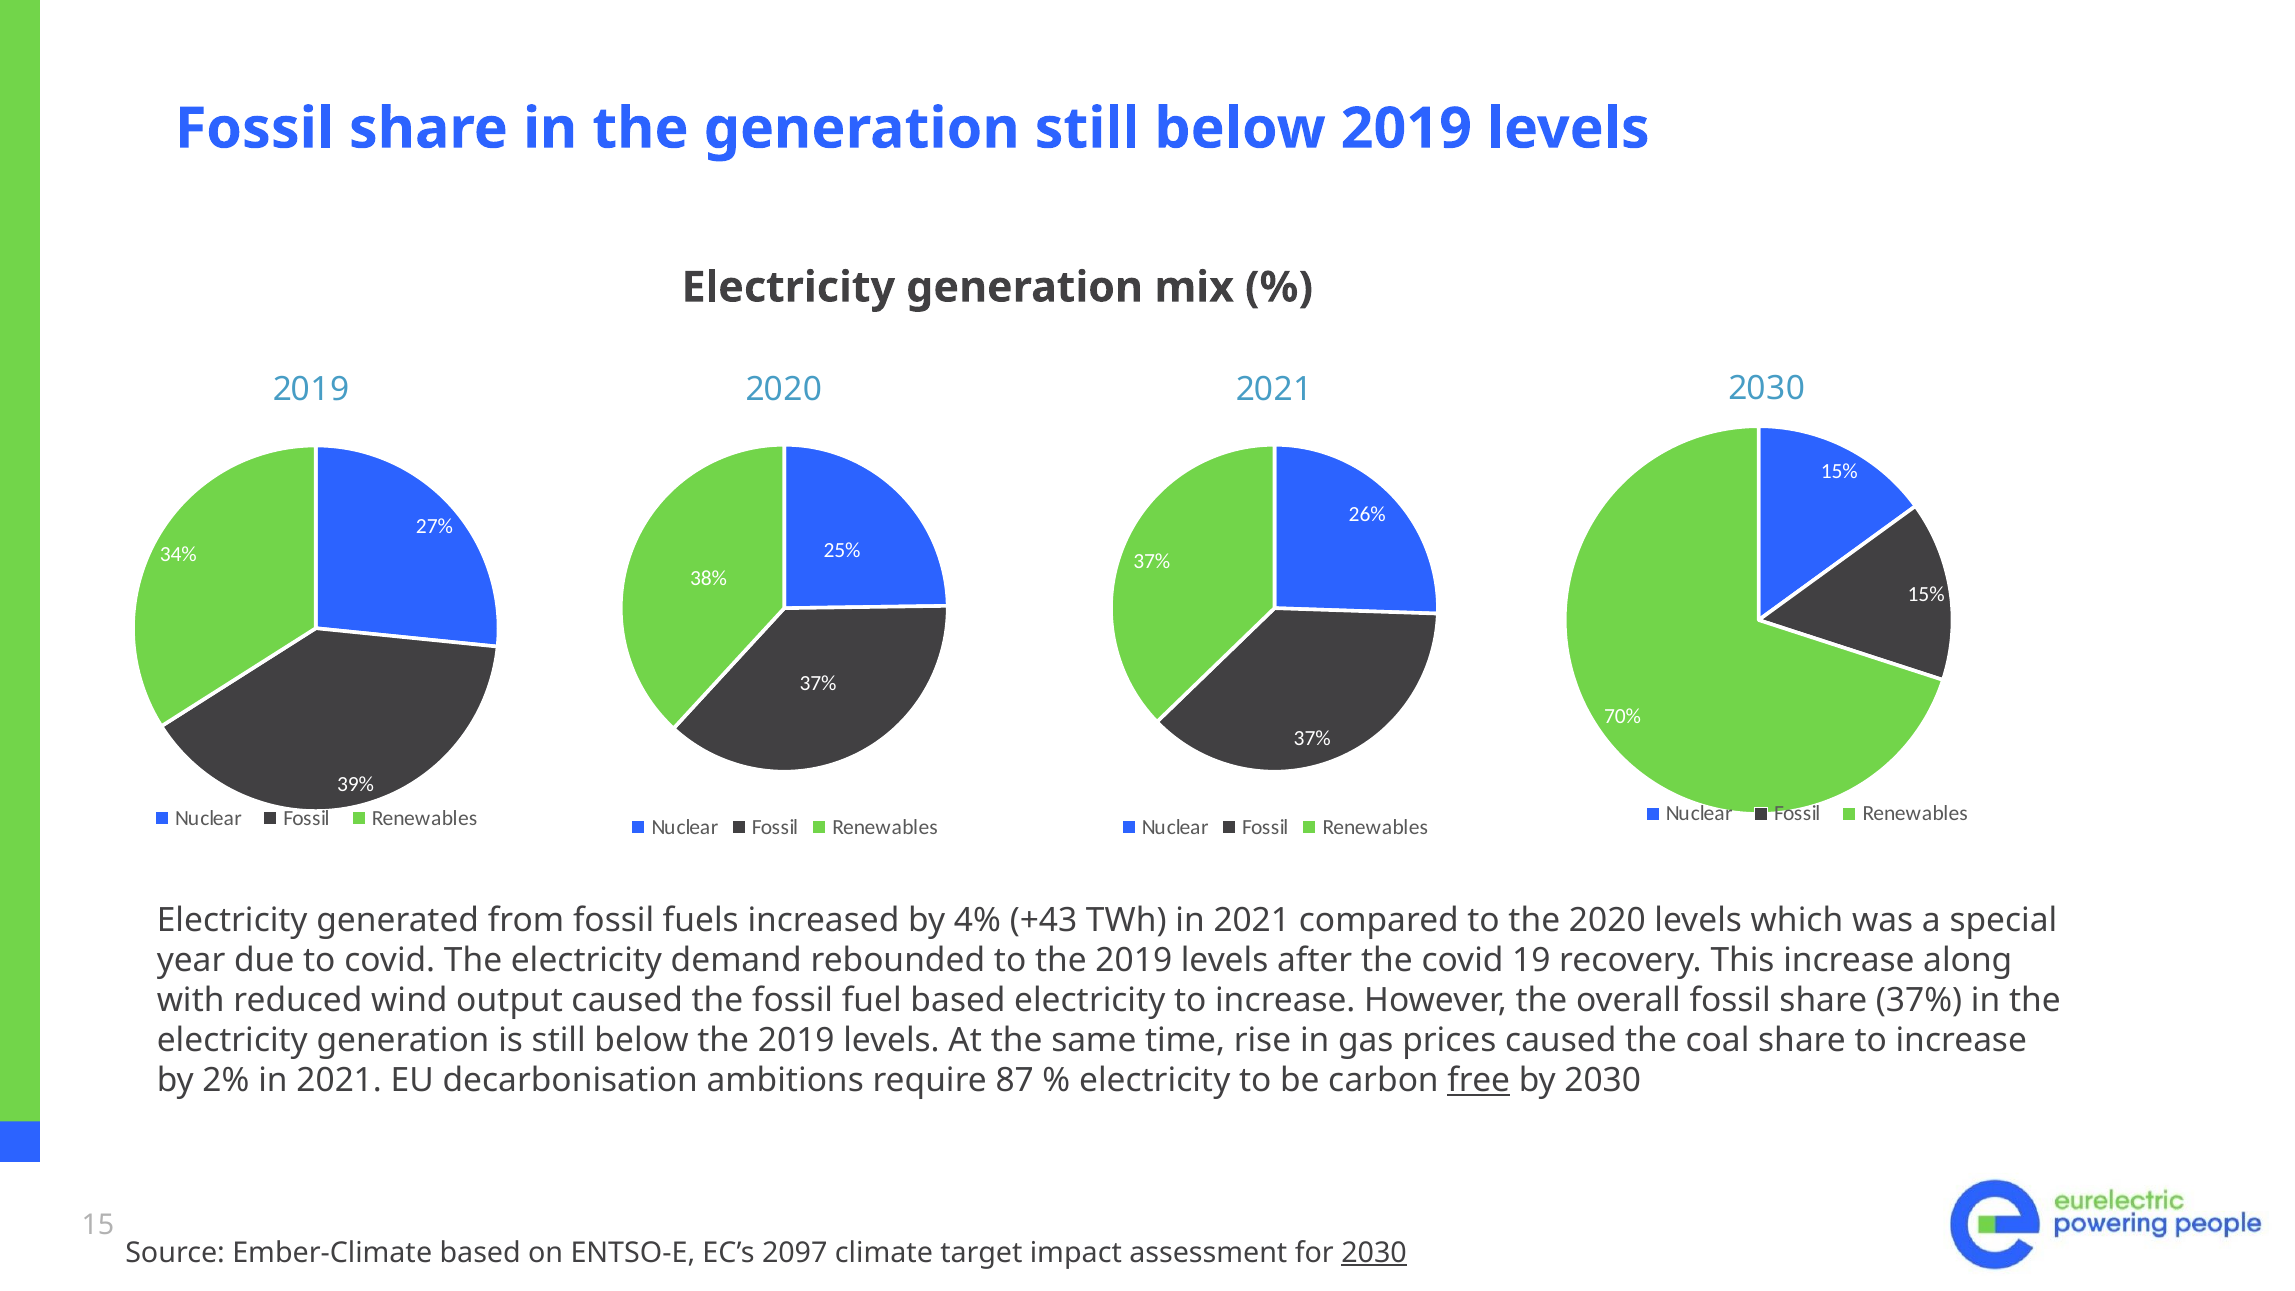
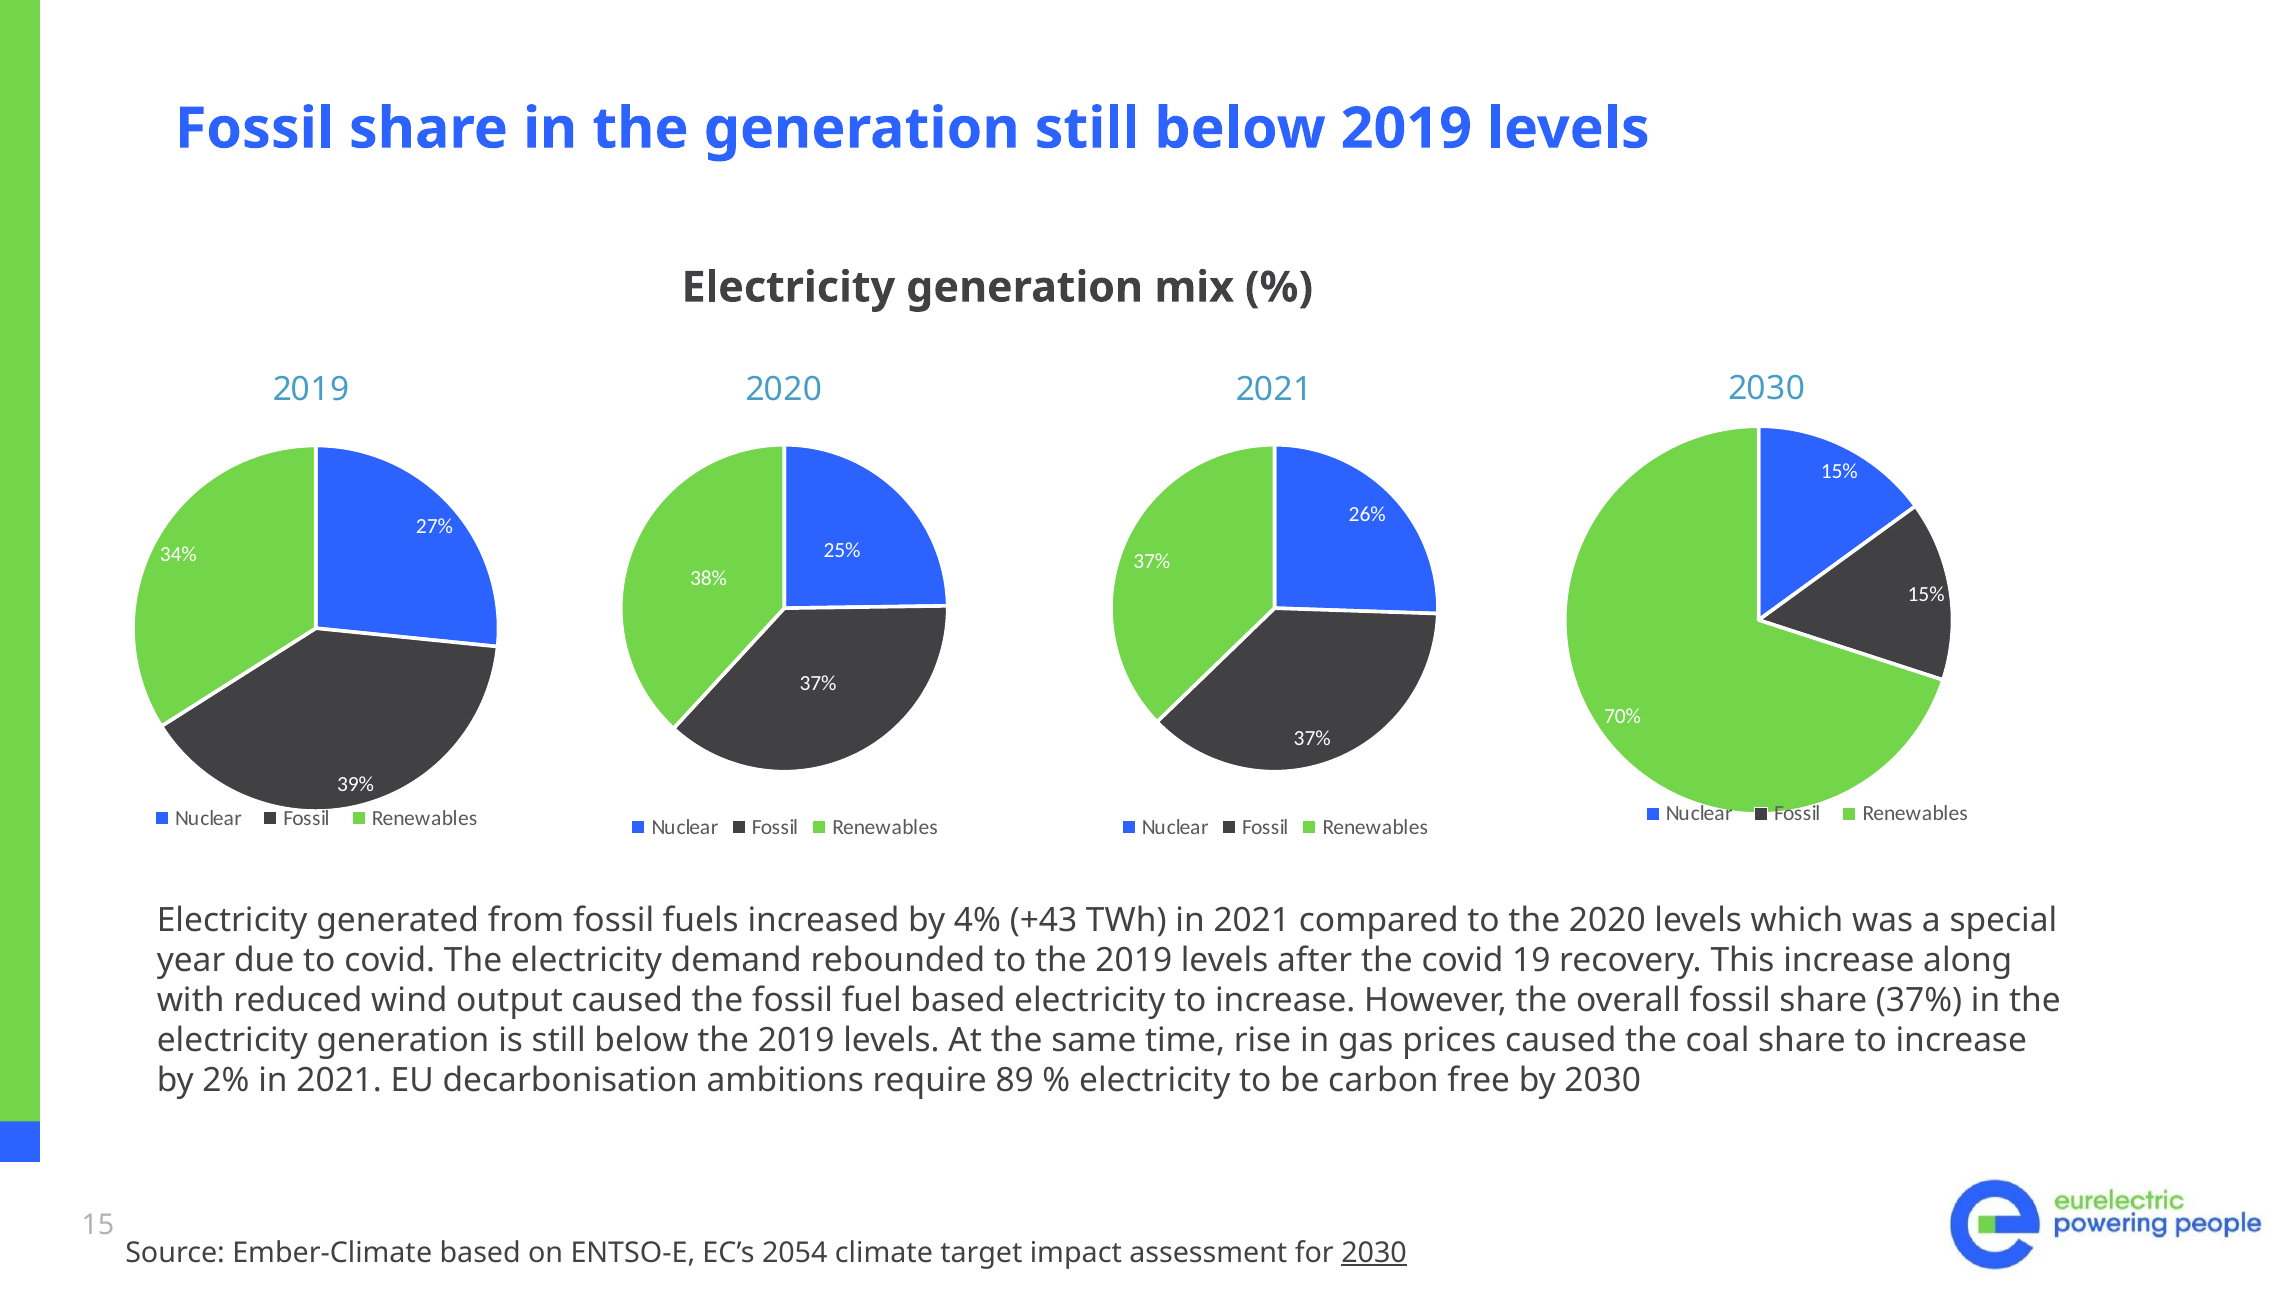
87: 87 -> 89
free underline: present -> none
2097: 2097 -> 2054
